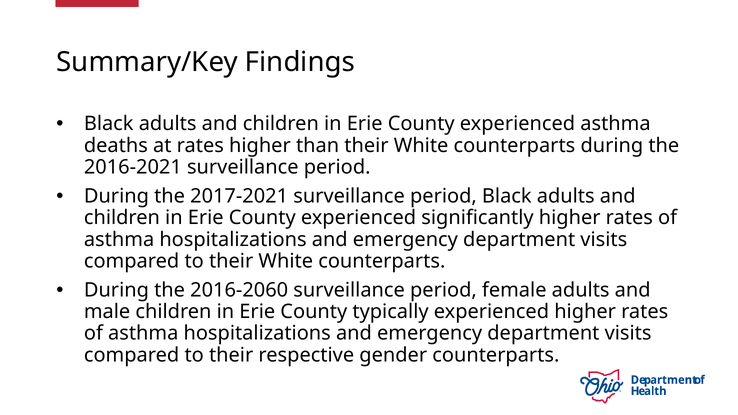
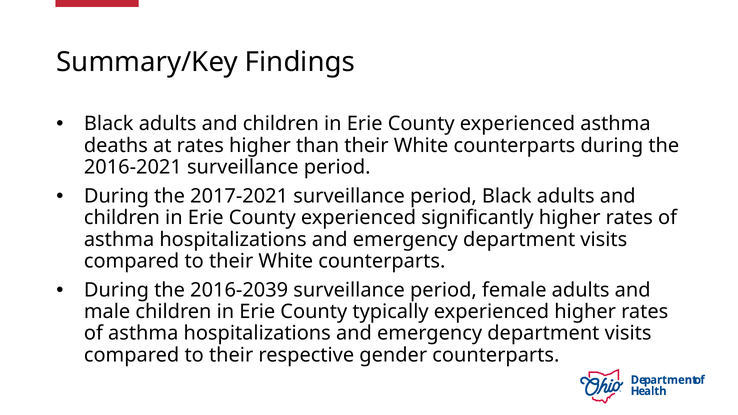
2016-2060: 2016-2060 -> 2016-2039
